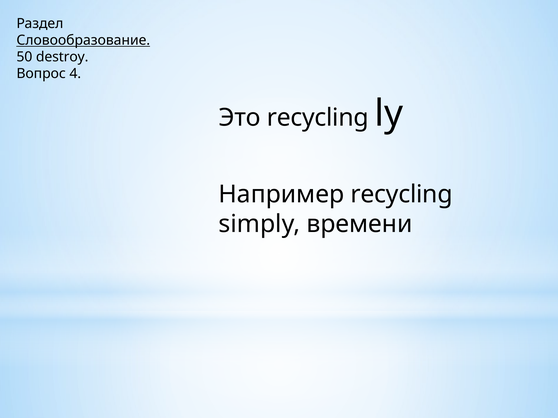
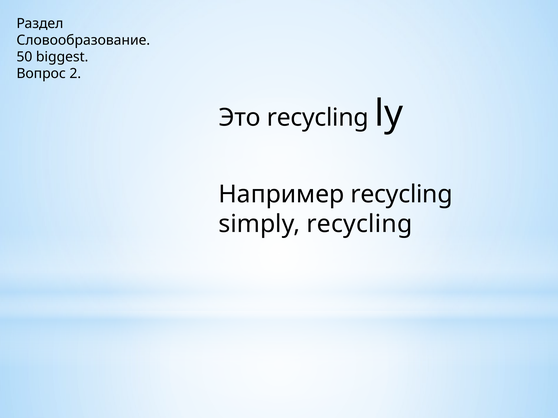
Словообразование underline: present -> none
destroy: destroy -> biggest
4: 4 -> 2
simply времени: времени -> recycling
